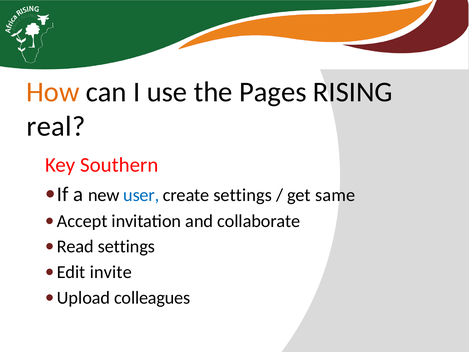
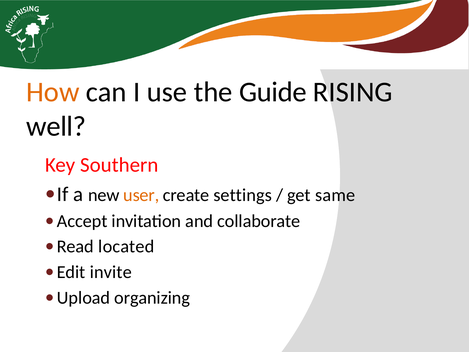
Pages: Pages -> Guide
real: real -> well
user colour: blue -> orange
Read settings: settings -> located
colleagues: colleagues -> organizing
